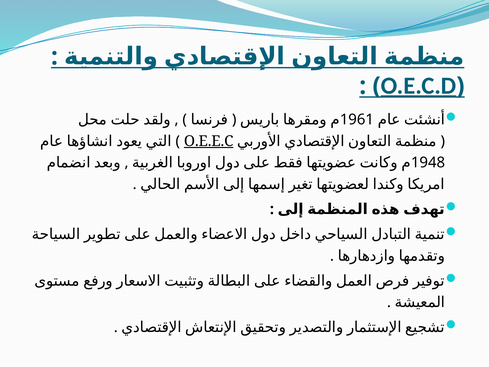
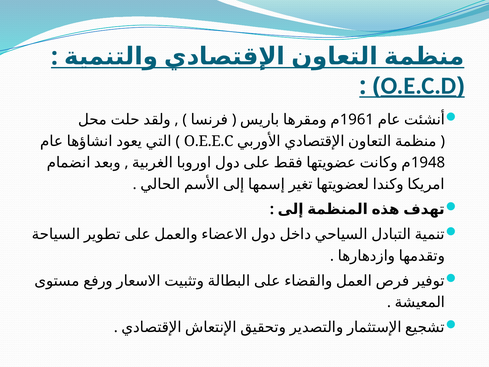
O.E.E.C underline: present -> none
